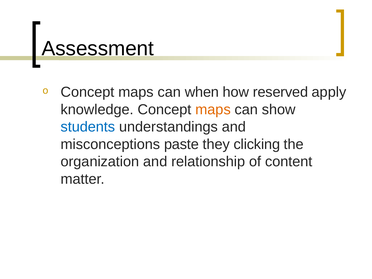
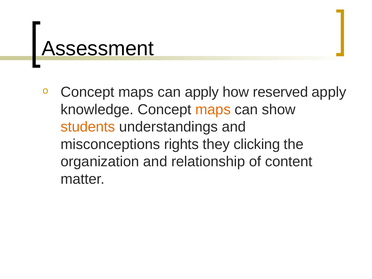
can when: when -> apply
students colour: blue -> orange
paste: paste -> rights
